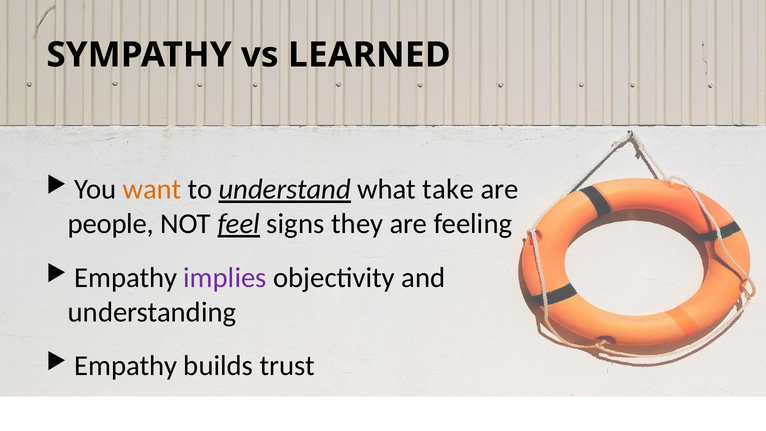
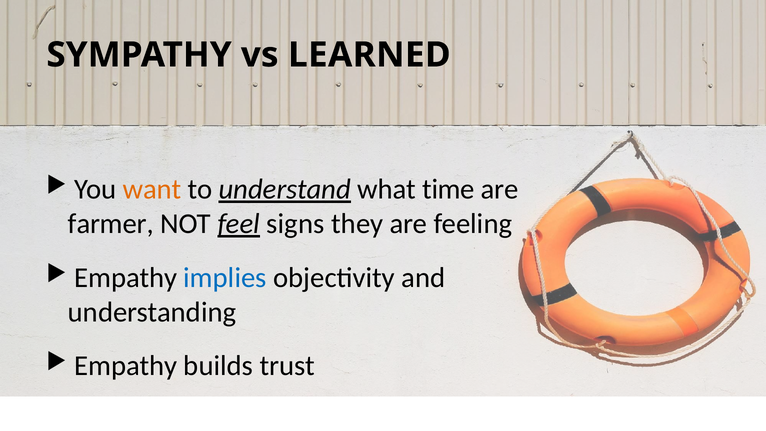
take: take -> time
people: people -> farmer
implies colour: purple -> blue
